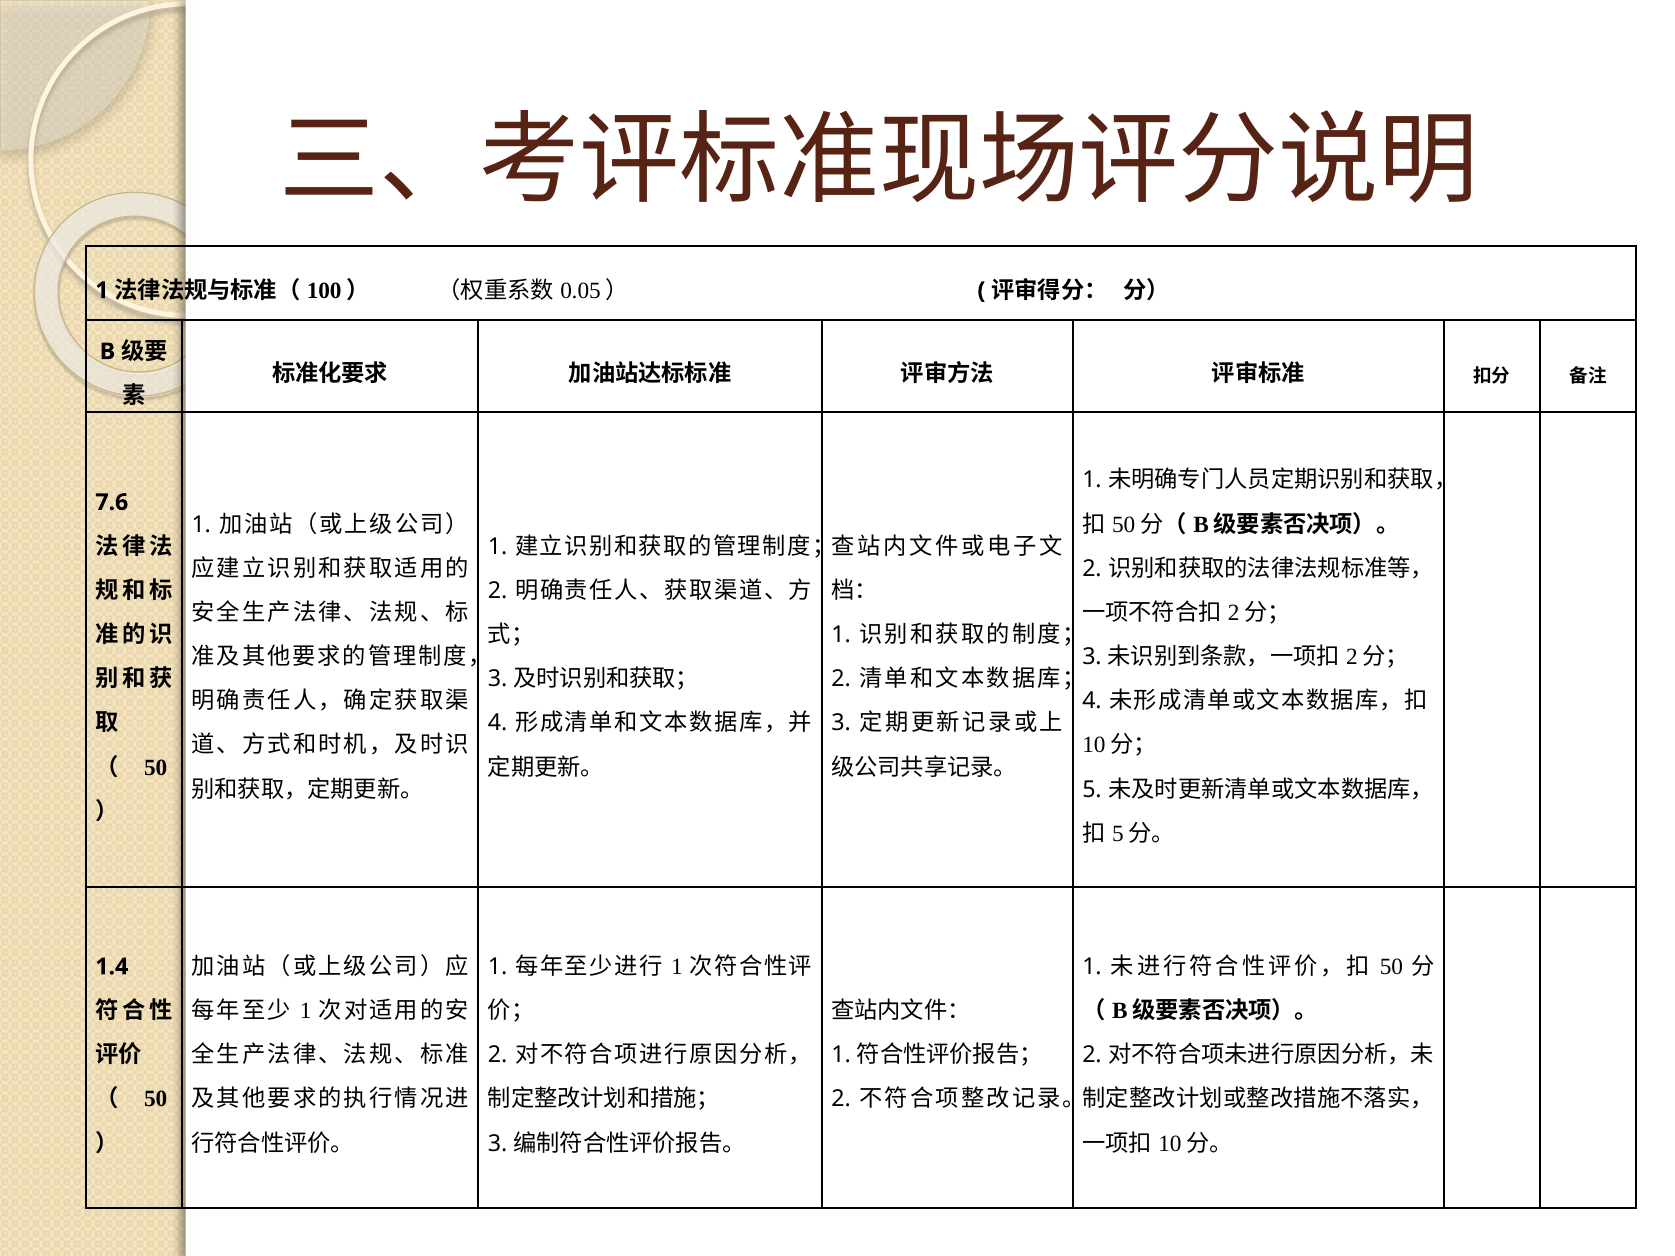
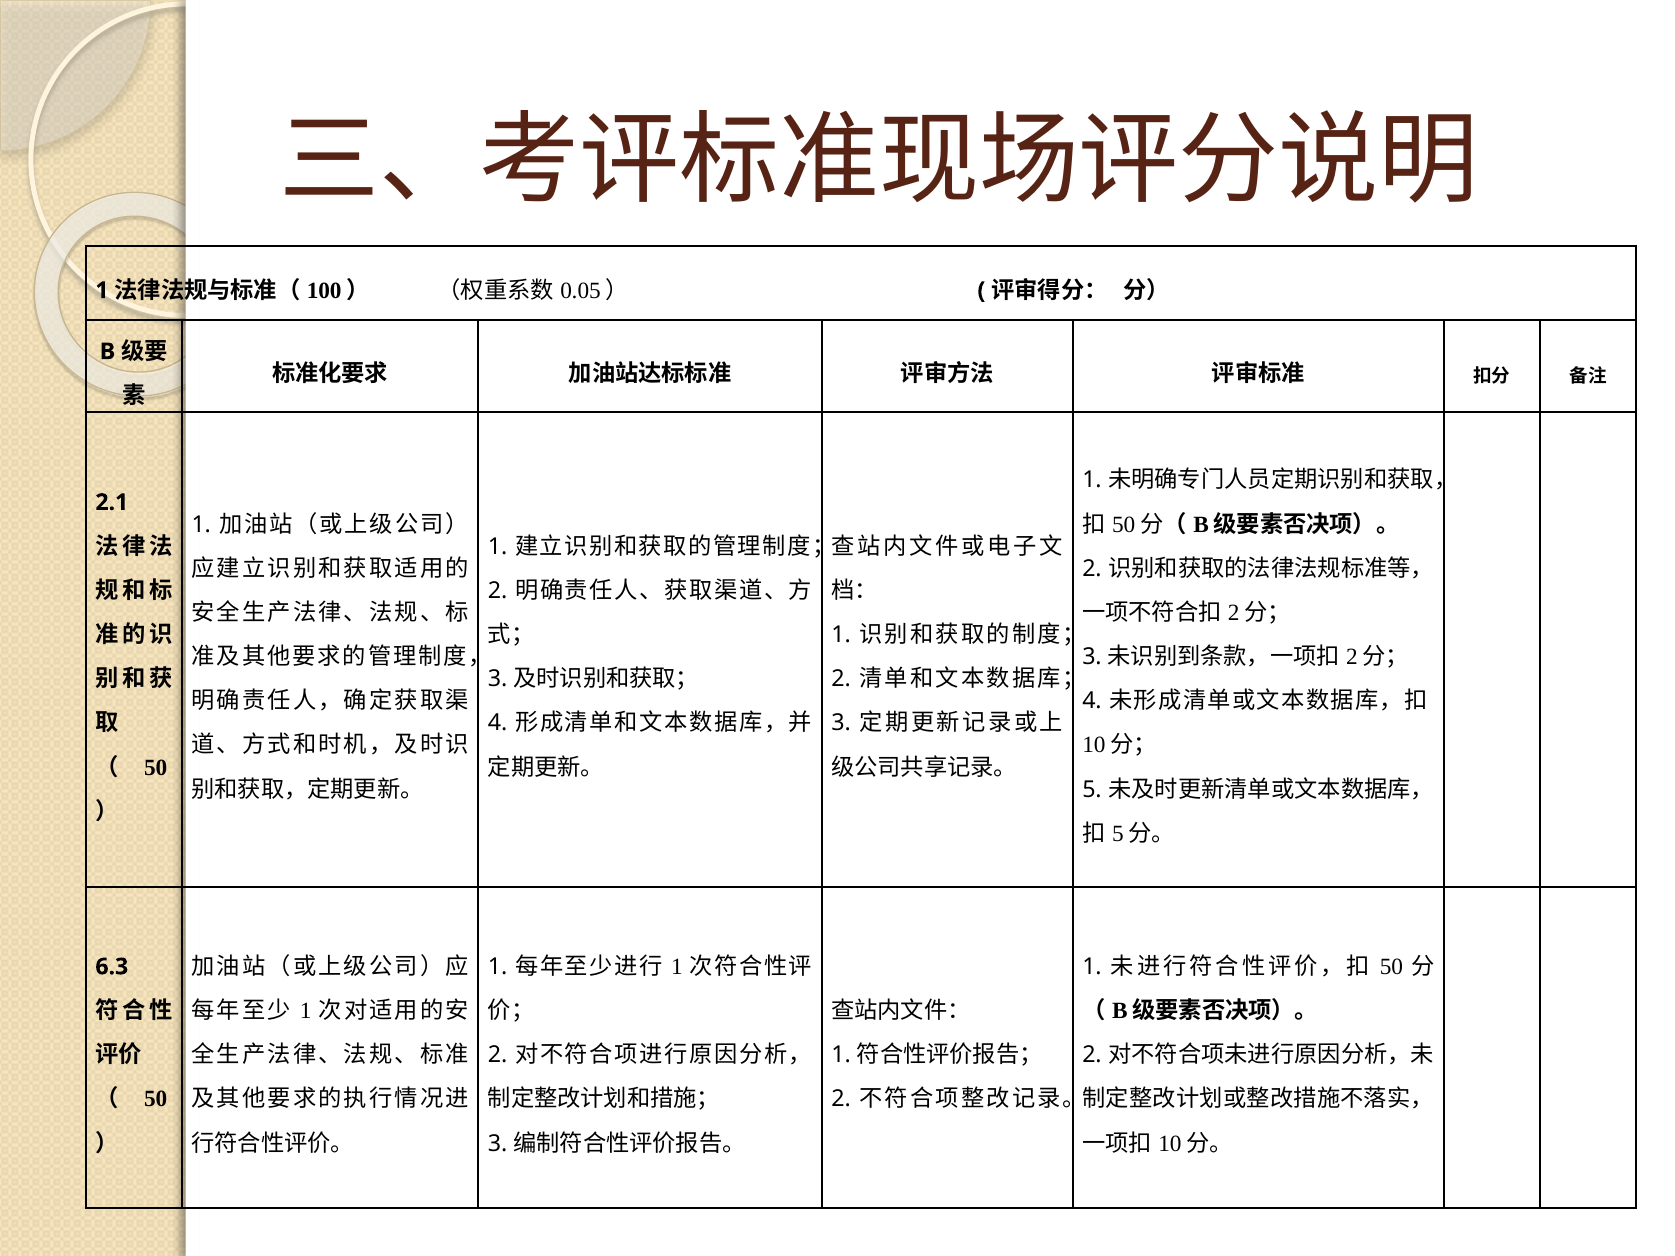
7.6: 7.6 -> 2.1
1.4: 1.4 -> 6.3
